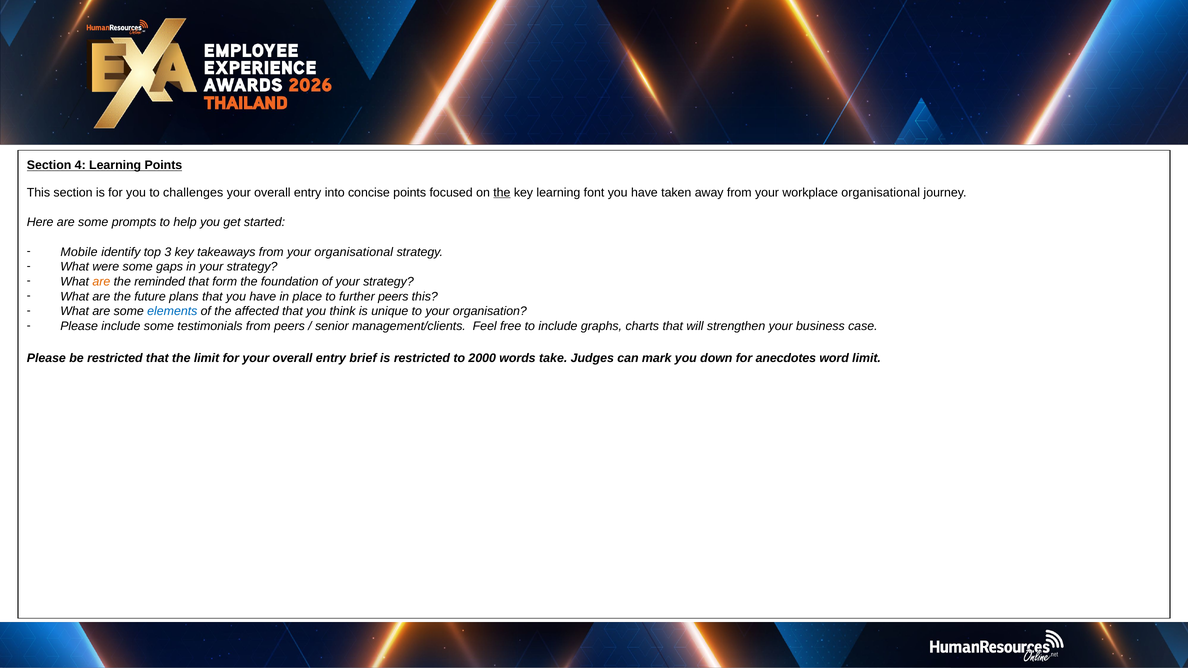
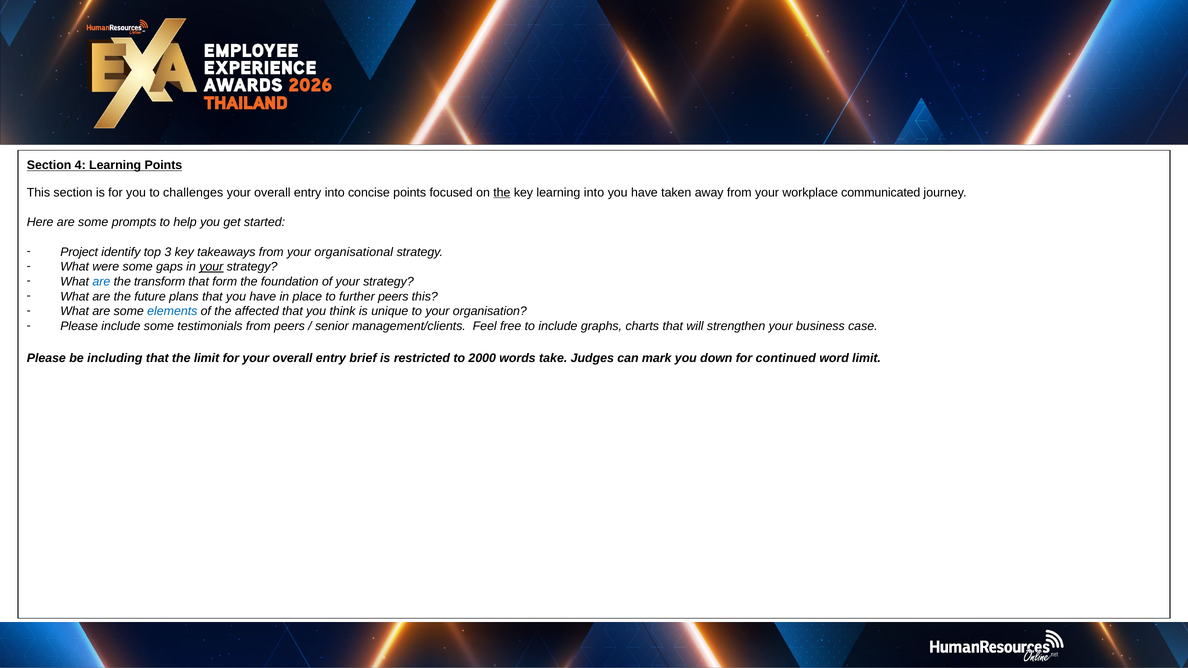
learning font: font -> into
workplace organisational: organisational -> communicated
Mobile: Mobile -> Project
your at (211, 267) underline: none -> present
are at (101, 282) colour: orange -> blue
reminded: reminded -> transform
be restricted: restricted -> including
anecdotes: anecdotes -> continued
